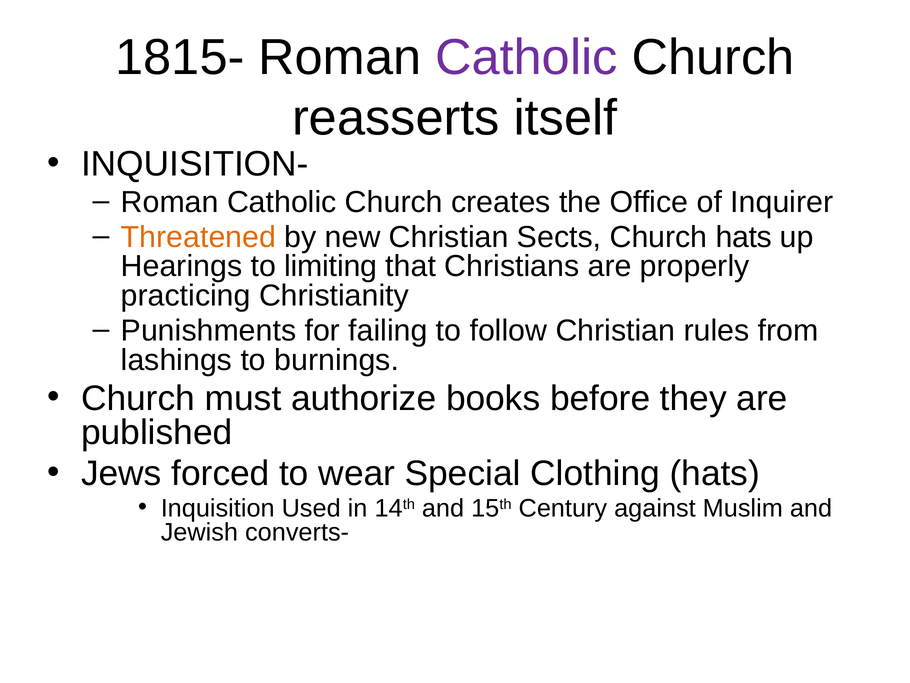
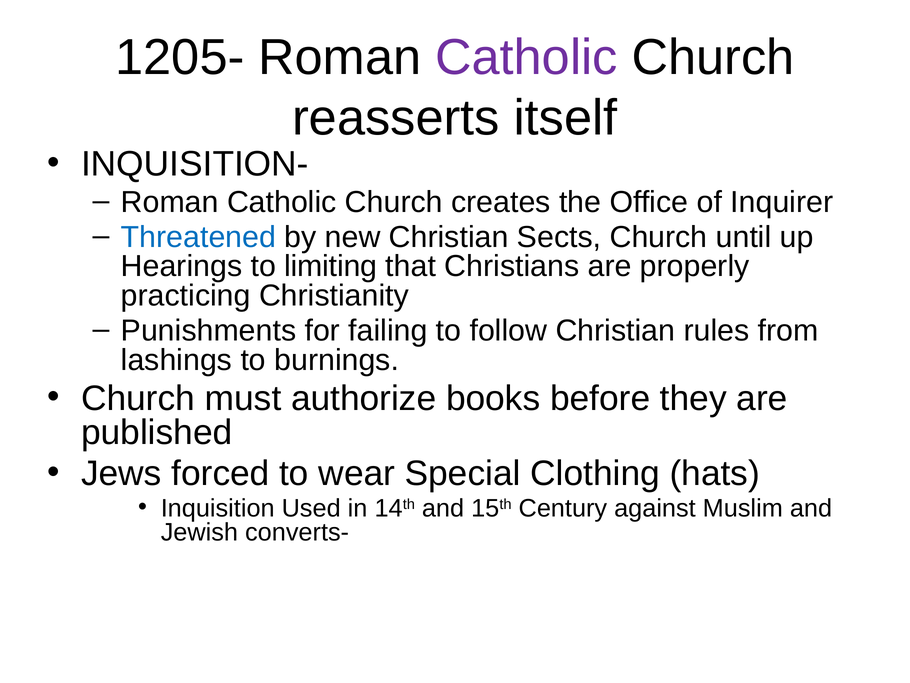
1815-: 1815- -> 1205-
Threatened colour: orange -> blue
Church hats: hats -> until
